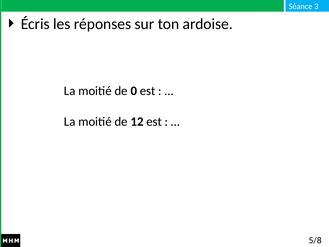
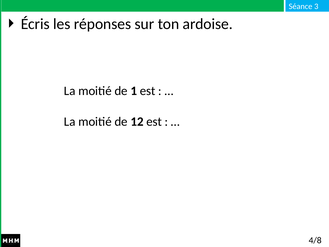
0: 0 -> 1
5/8: 5/8 -> 4/8
